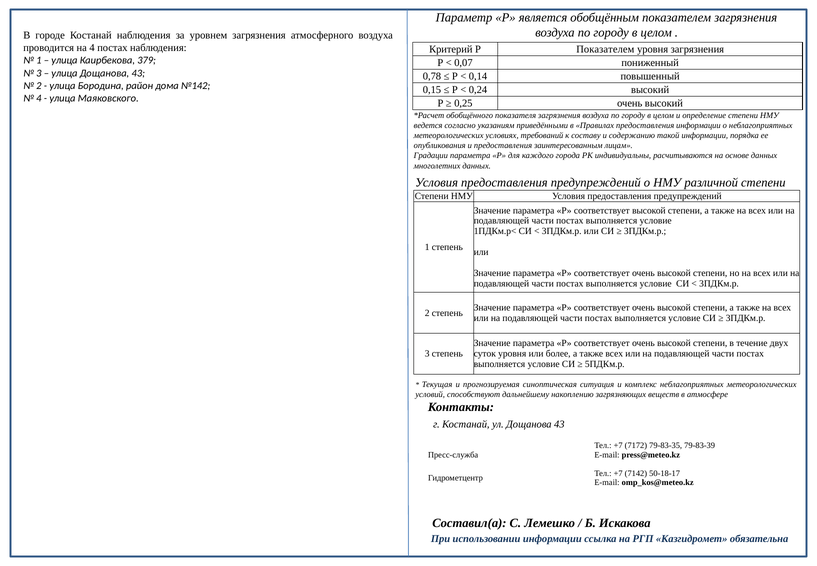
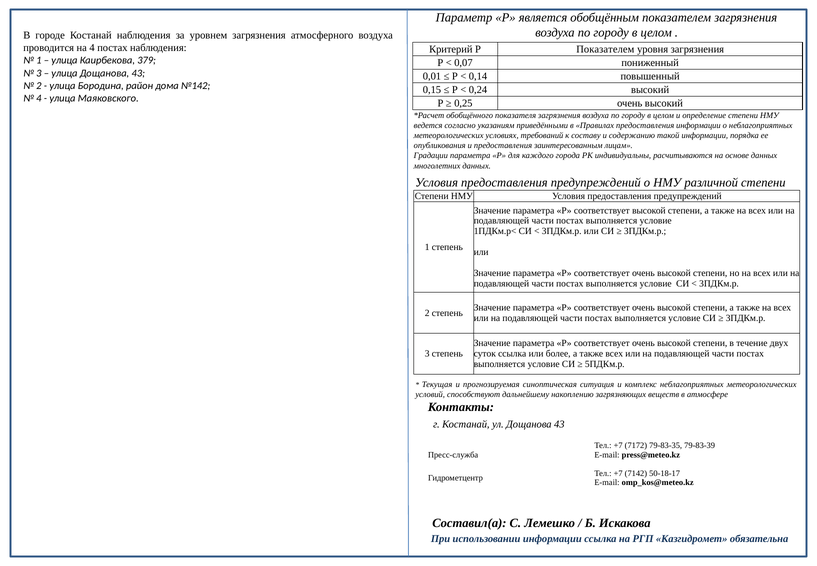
0,78: 0,78 -> 0,01
суток уровня: уровня -> ссылка
